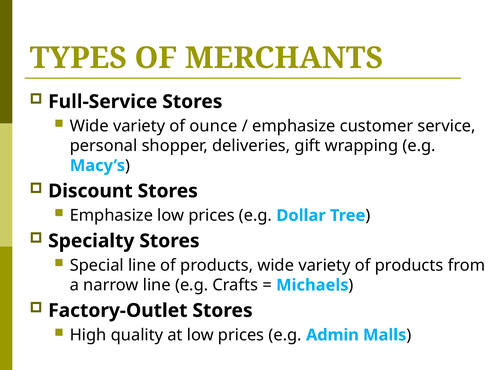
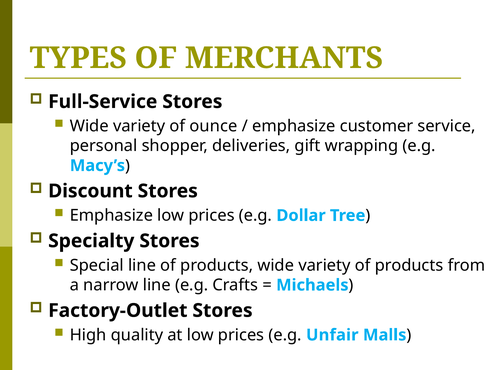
Admin: Admin -> Unfair
